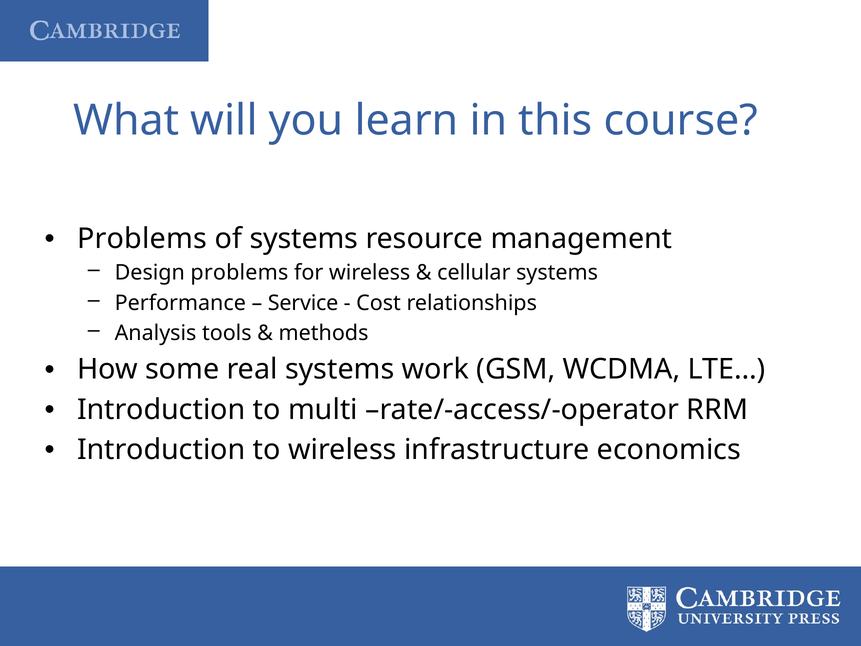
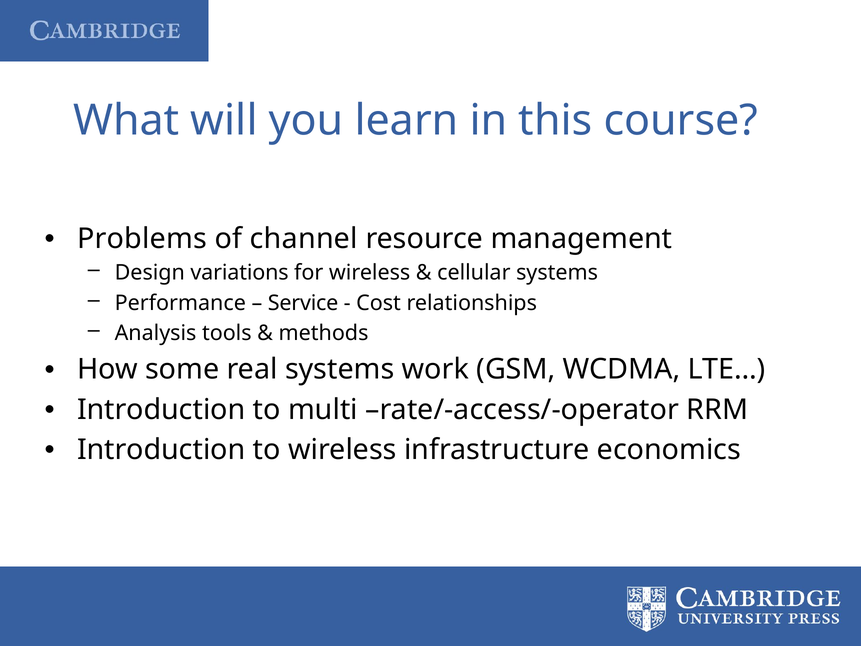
of systems: systems -> channel
Design problems: problems -> variations
